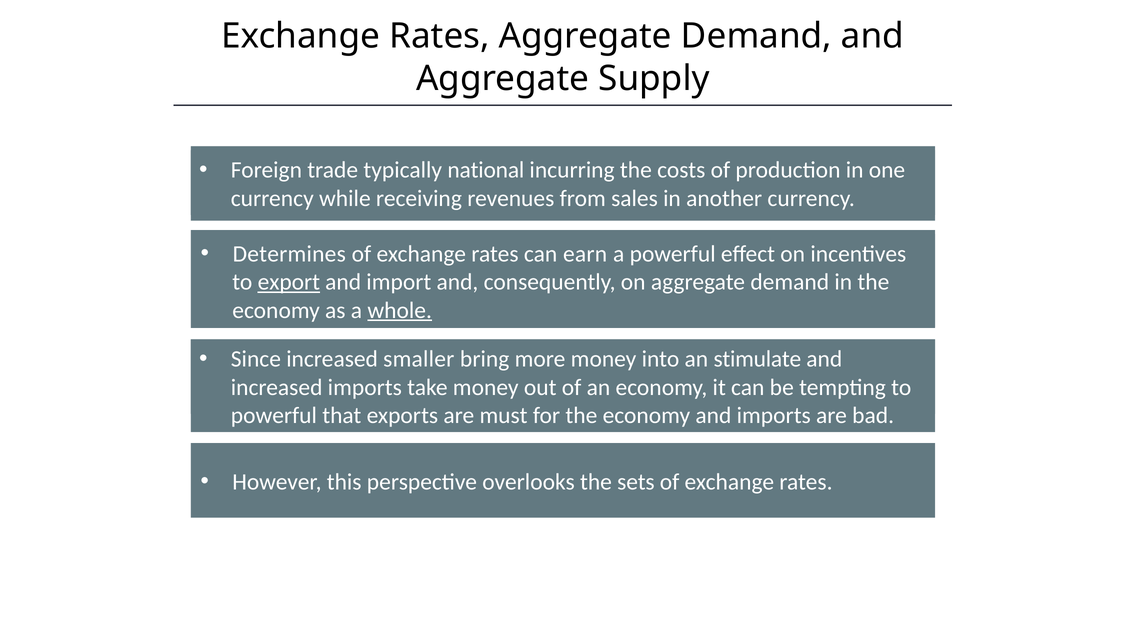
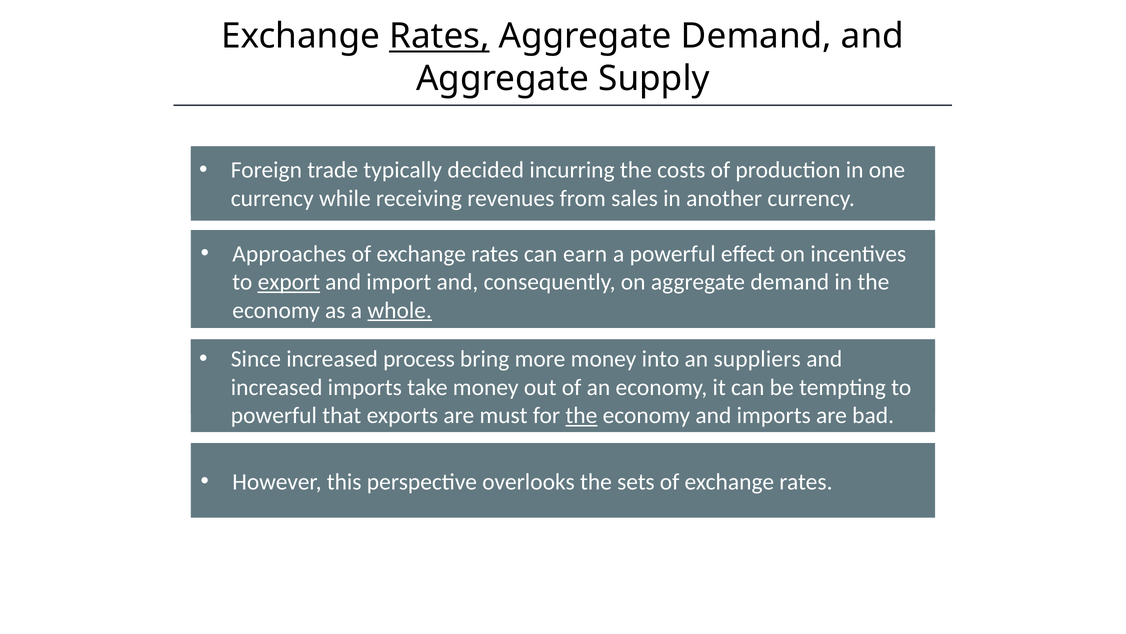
Rates at (439, 36) underline: none -> present
national: national -> decided
Determines: Determines -> Approaches
smaller: smaller -> process
stimulate: stimulate -> suppliers
the at (581, 415) underline: none -> present
